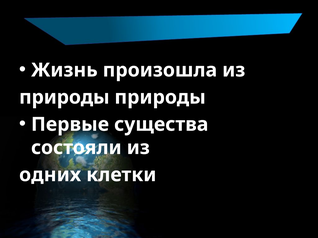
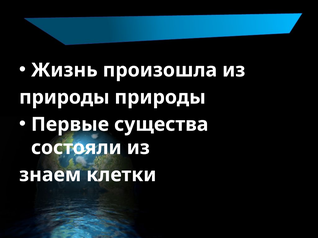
одних: одних -> знаем
